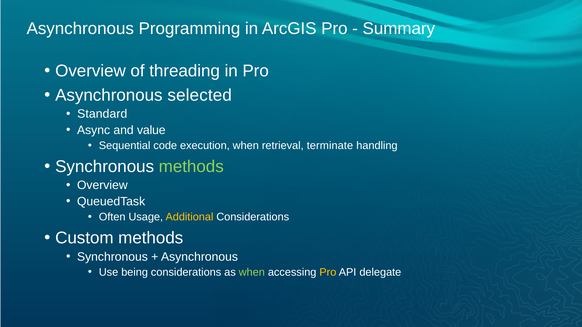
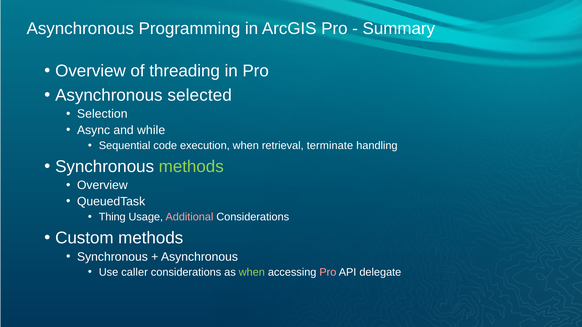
Standard: Standard -> Selection
value: value -> while
Often: Often -> Thing
Additional colour: yellow -> pink
being: being -> caller
Pro at (328, 272) colour: yellow -> pink
